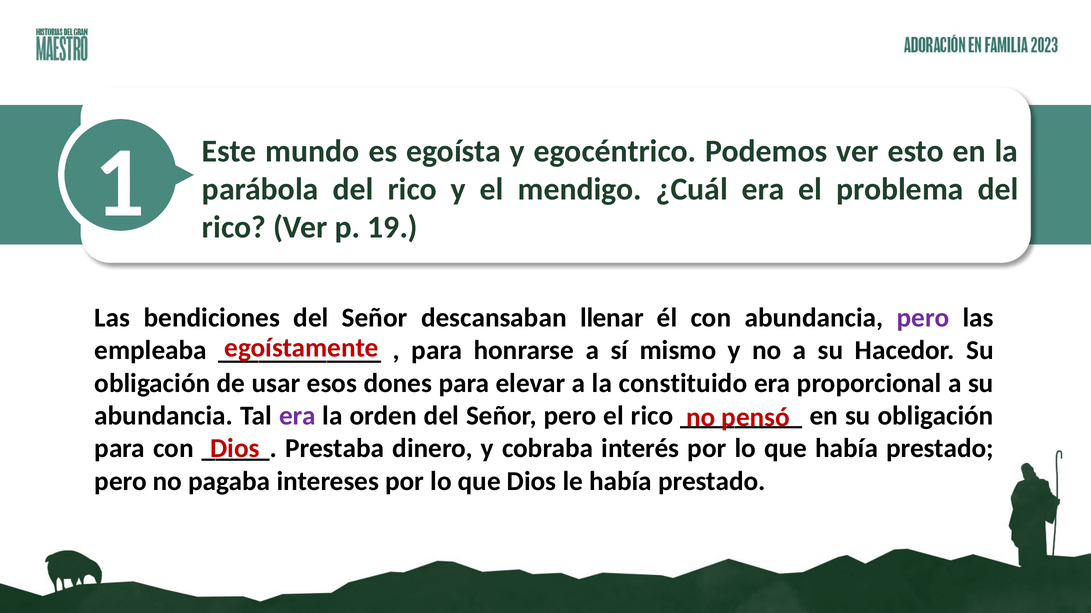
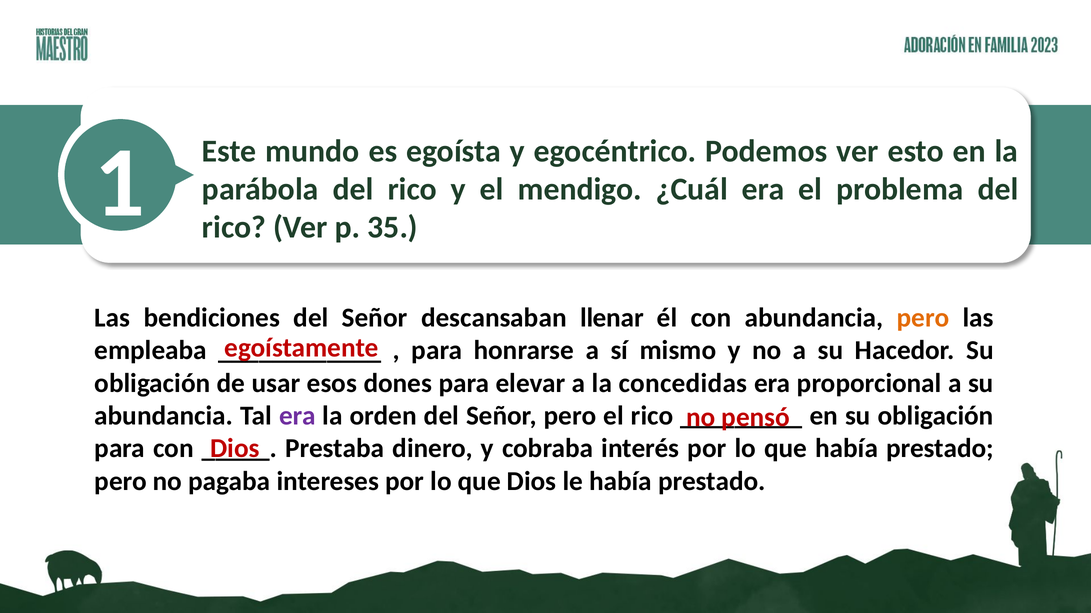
19: 19 -> 35
pero at (923, 318) colour: purple -> orange
constituido: constituido -> concedidas
